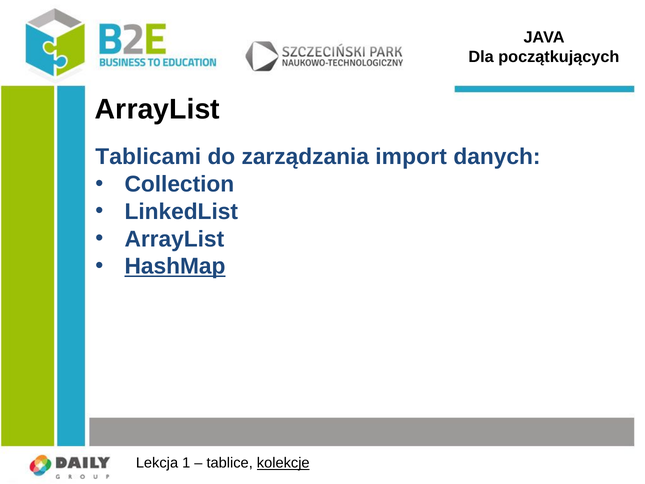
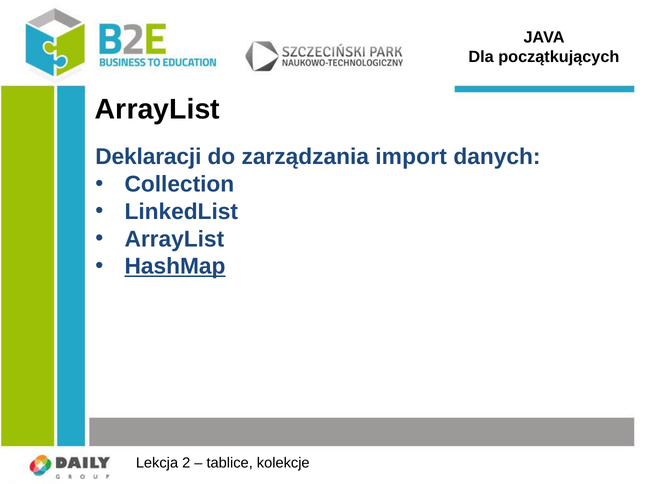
Tablicami: Tablicami -> Deklaracji
1: 1 -> 2
kolekcje underline: present -> none
